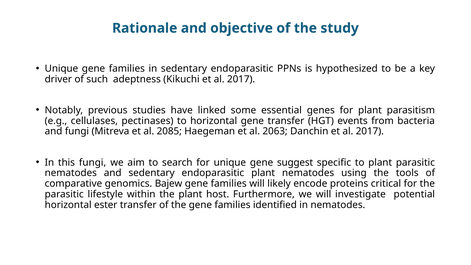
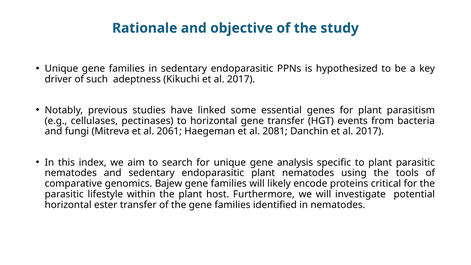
2085: 2085 -> 2061
2063: 2063 -> 2081
this fungi: fungi -> index
suggest: suggest -> analysis
